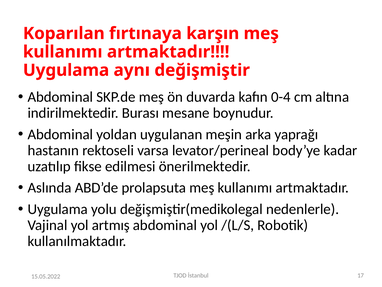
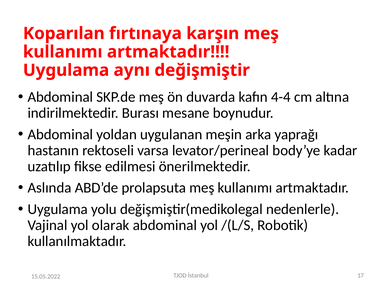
0-4: 0-4 -> 4-4
artmış: artmış -> olarak
